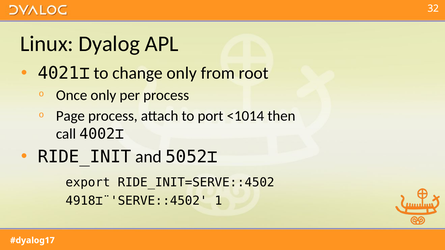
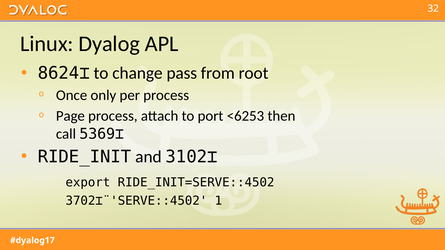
4021⌶: 4021⌶ -> 8624⌶
change only: only -> pass
<1014: <1014 -> <6253
4002⌶: 4002⌶ -> 5369⌶
5052⌶: 5052⌶ -> 3102⌶
4918⌶¨'SERVE::4502: 4918⌶¨'SERVE::4502 -> 3702⌶¨'SERVE::4502
